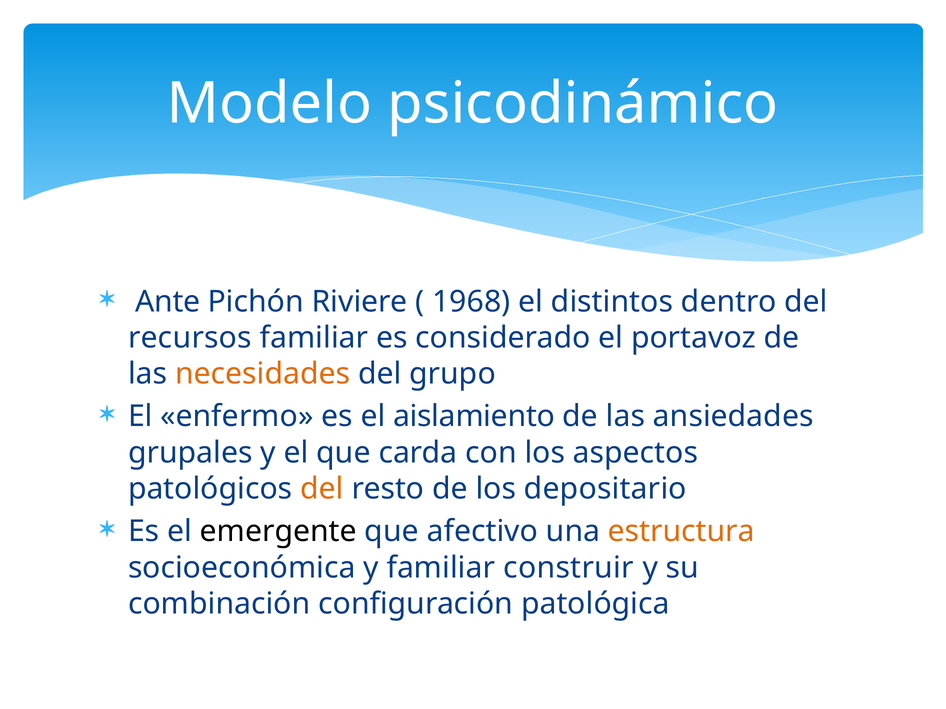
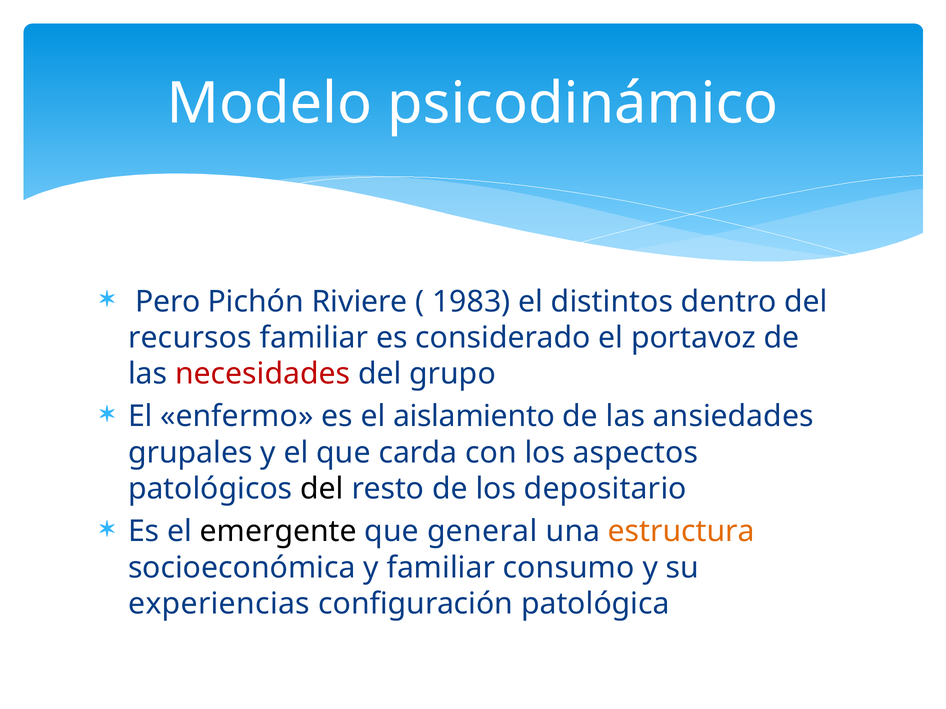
Ante: Ante -> Pero
1968: 1968 -> 1983
necesidades colour: orange -> red
del at (322, 489) colour: orange -> black
afectivo: afectivo -> general
construir: construir -> consumo
combinación: combinación -> experiencias
